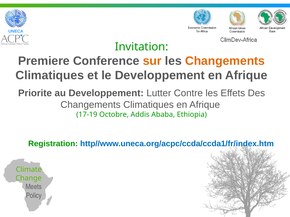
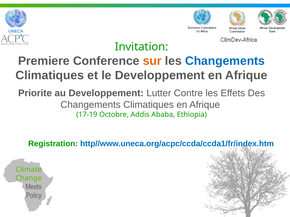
Changements at (225, 61) colour: orange -> blue
